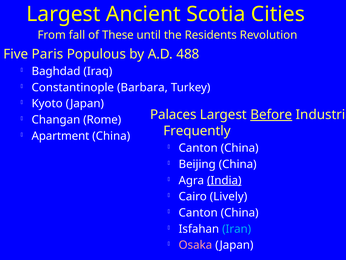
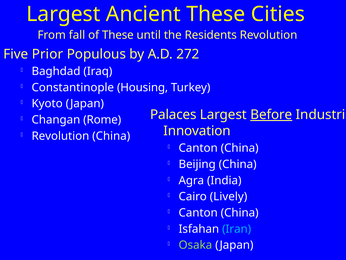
Ancient Scotia: Scotia -> These
Paris: Paris -> Prior
488: 488 -> 272
Barbara: Barbara -> Housing
Frequently: Frequently -> Innovation
Apartment at (60, 136): Apartment -> Revolution
India underline: present -> none
Osaka colour: pink -> light green
